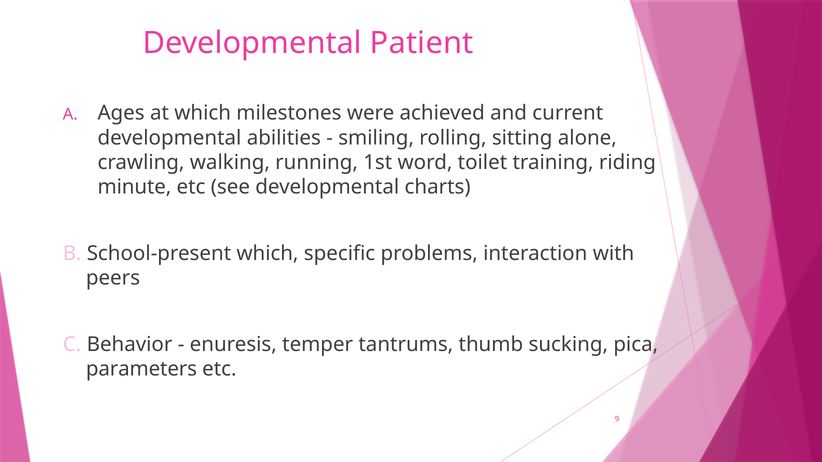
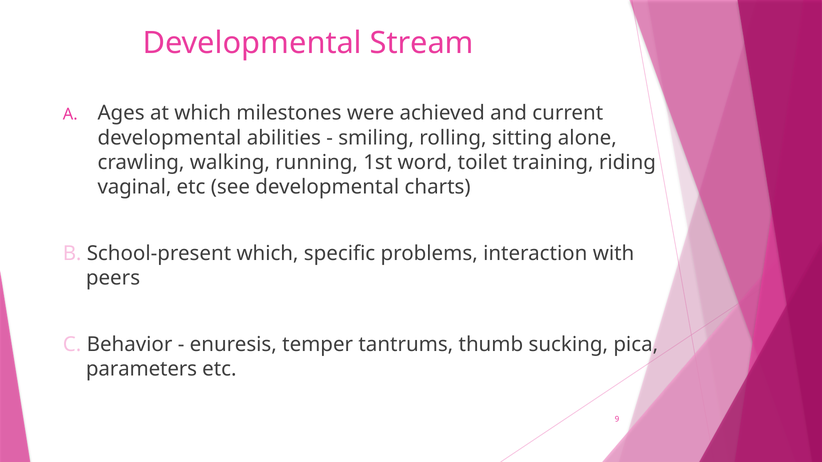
Patient: Patient -> Stream
minute: minute -> vaginal
